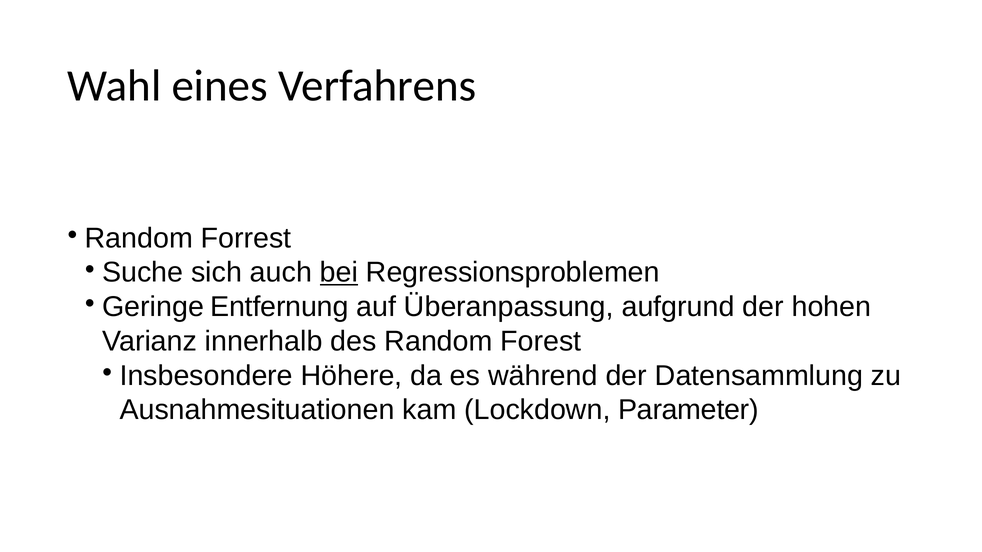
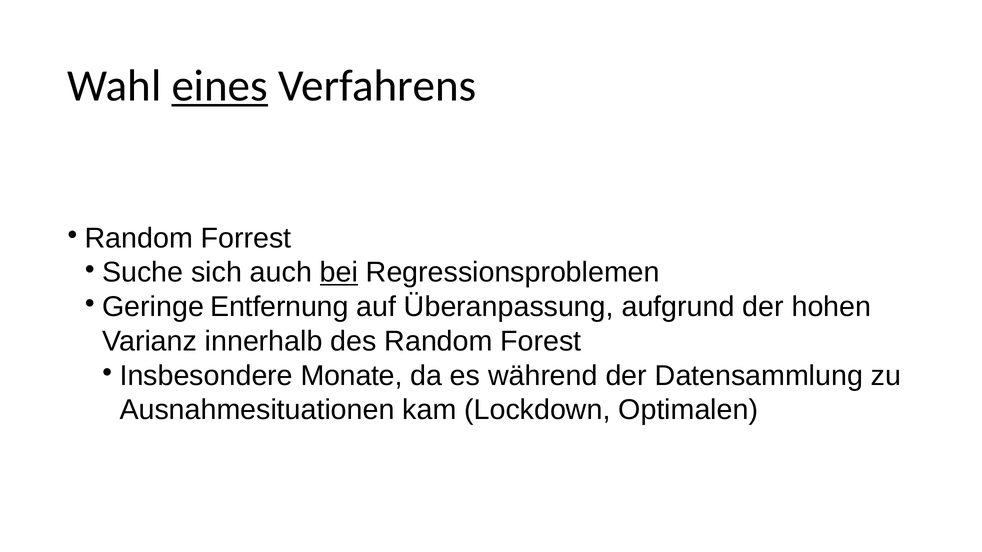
eines underline: none -> present
Höhere: Höhere -> Monate
Parameter: Parameter -> Optimalen
